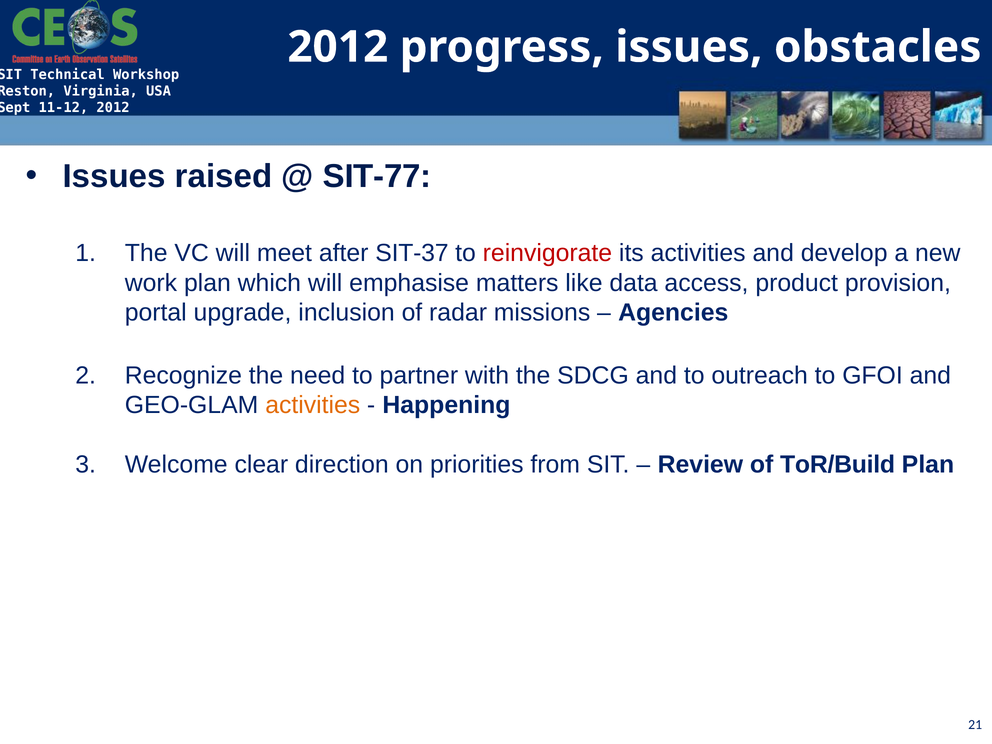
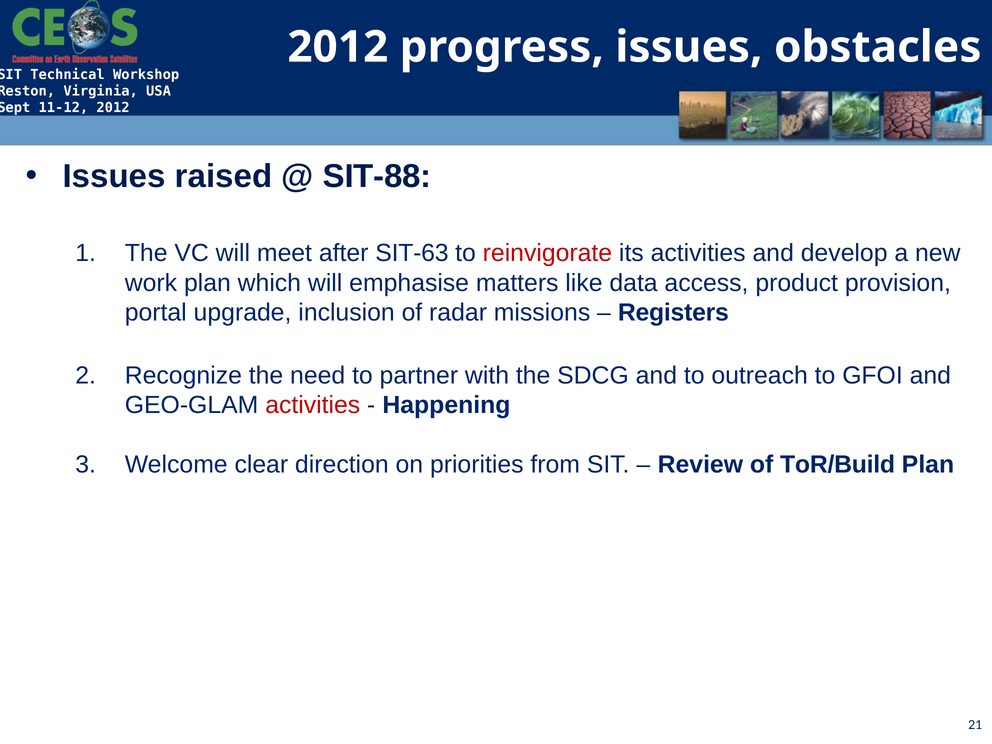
SIT-77: SIT-77 -> SIT-88
SIT-37: SIT-37 -> SIT-63
Agencies: Agencies -> Registers
activities at (313, 405) colour: orange -> red
